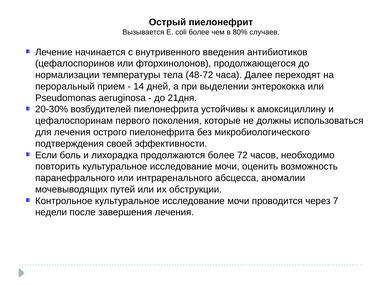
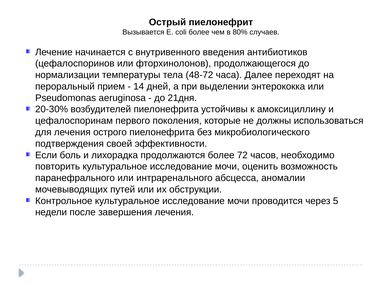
7: 7 -> 5
